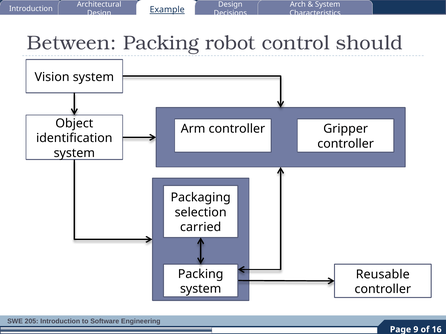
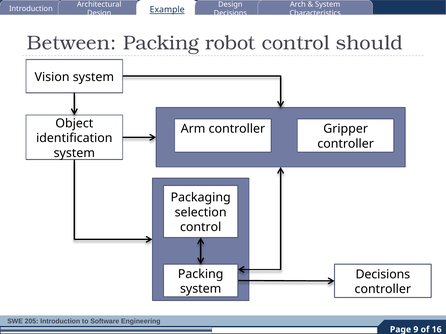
carried at (201, 228): carried -> control
Reusable at (383, 275): Reusable -> Decisions
